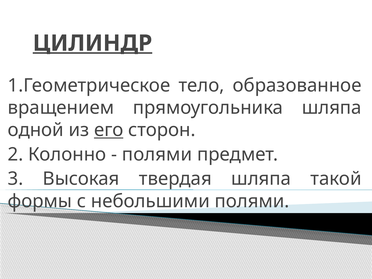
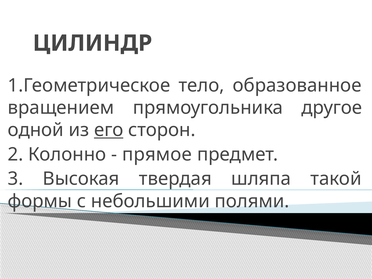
ЦИЛИНДР underline: present -> none
прямоугольника шляпа: шляпа -> другое
полями at (157, 154): полями -> прямое
